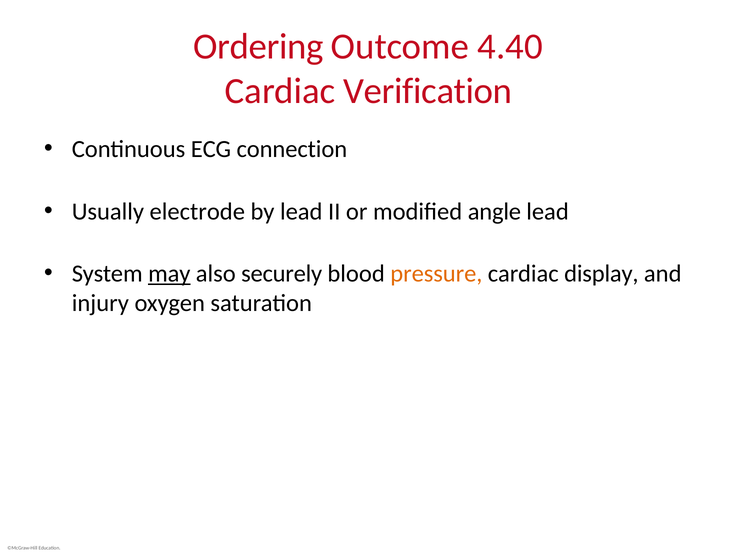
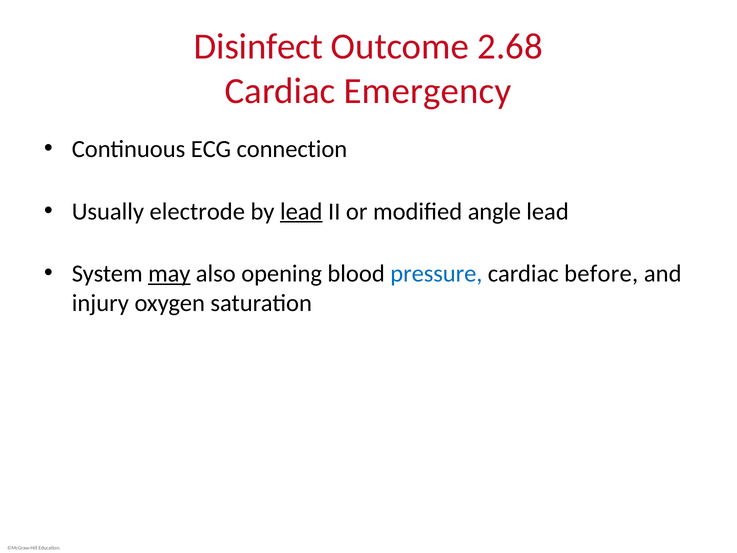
Ordering: Ordering -> Disinfect
4.40: 4.40 -> 2.68
Verification: Verification -> Emergency
lead at (301, 211) underline: none -> present
securely: securely -> opening
pressure colour: orange -> blue
display: display -> before
